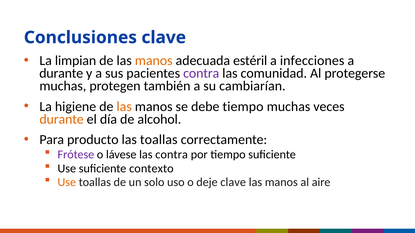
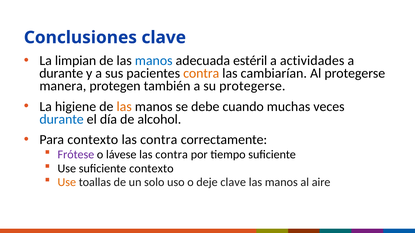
manos at (154, 61) colour: orange -> blue
infecciones: infecciones -> actividades
contra at (201, 74) colour: purple -> orange
comunidad: comunidad -> cambiarían
muchas at (63, 86): muchas -> manera
su cambiarían: cambiarían -> protegerse
debe tiempo: tiempo -> cuando
durante at (62, 119) colour: orange -> blue
Para producto: producto -> contexto
toallas at (159, 140): toallas -> contra
